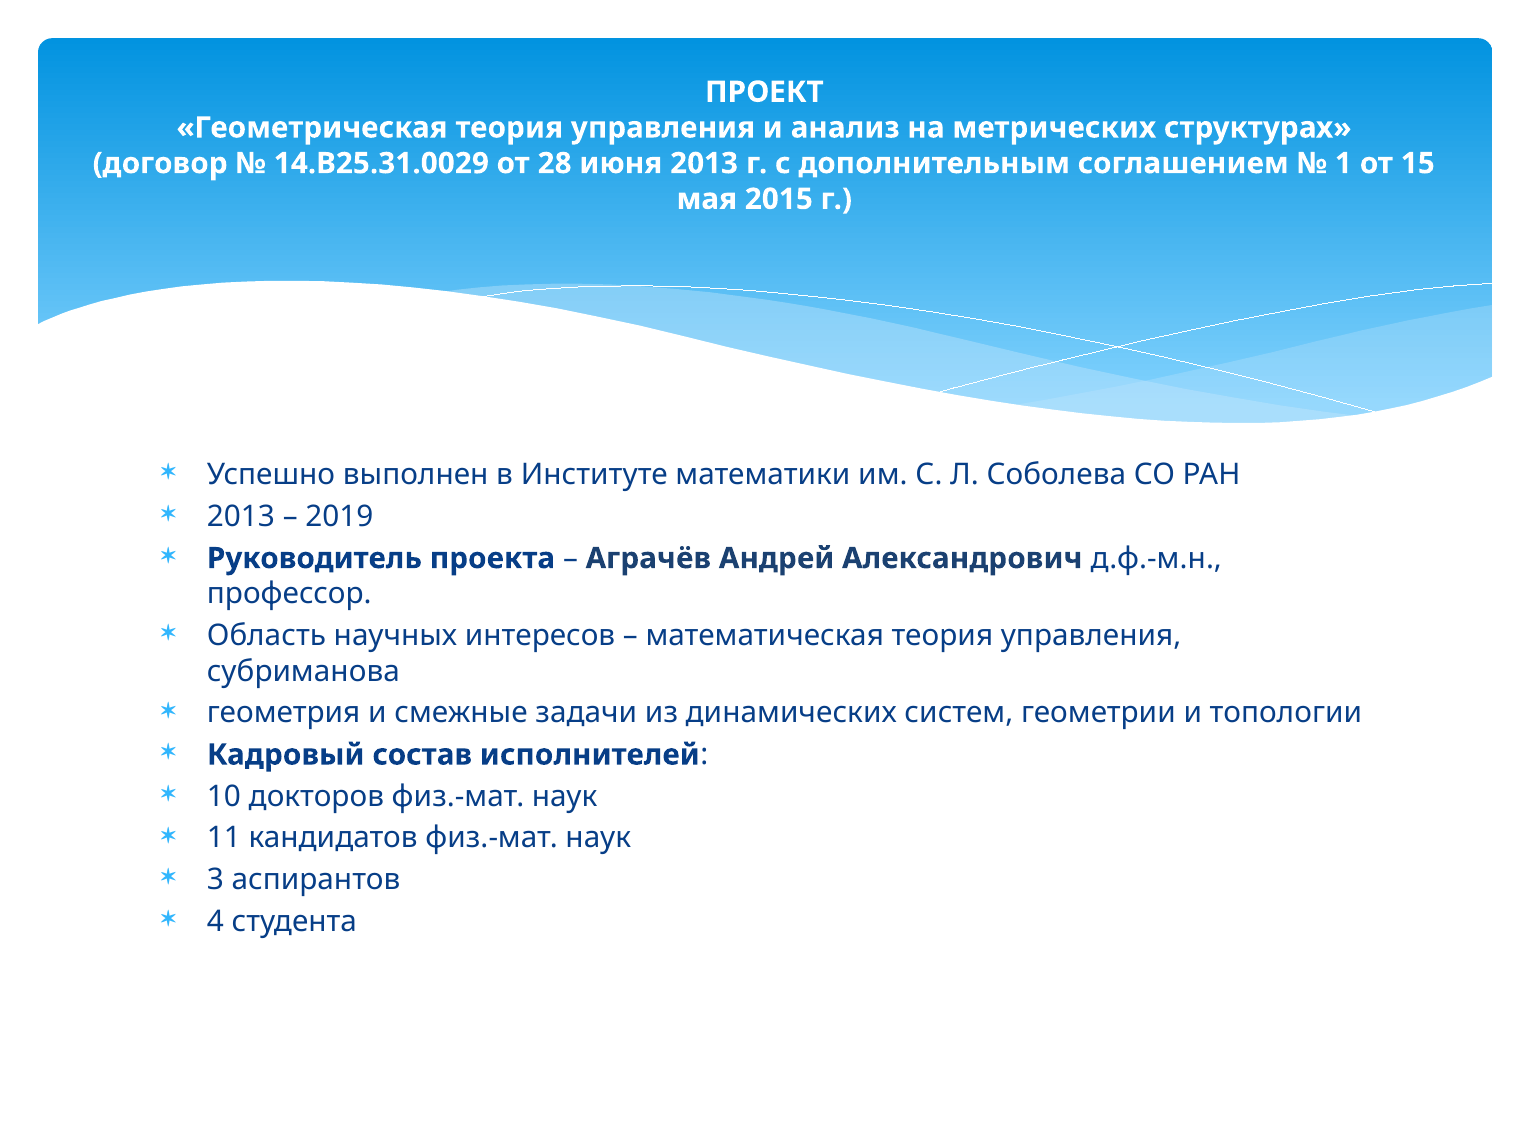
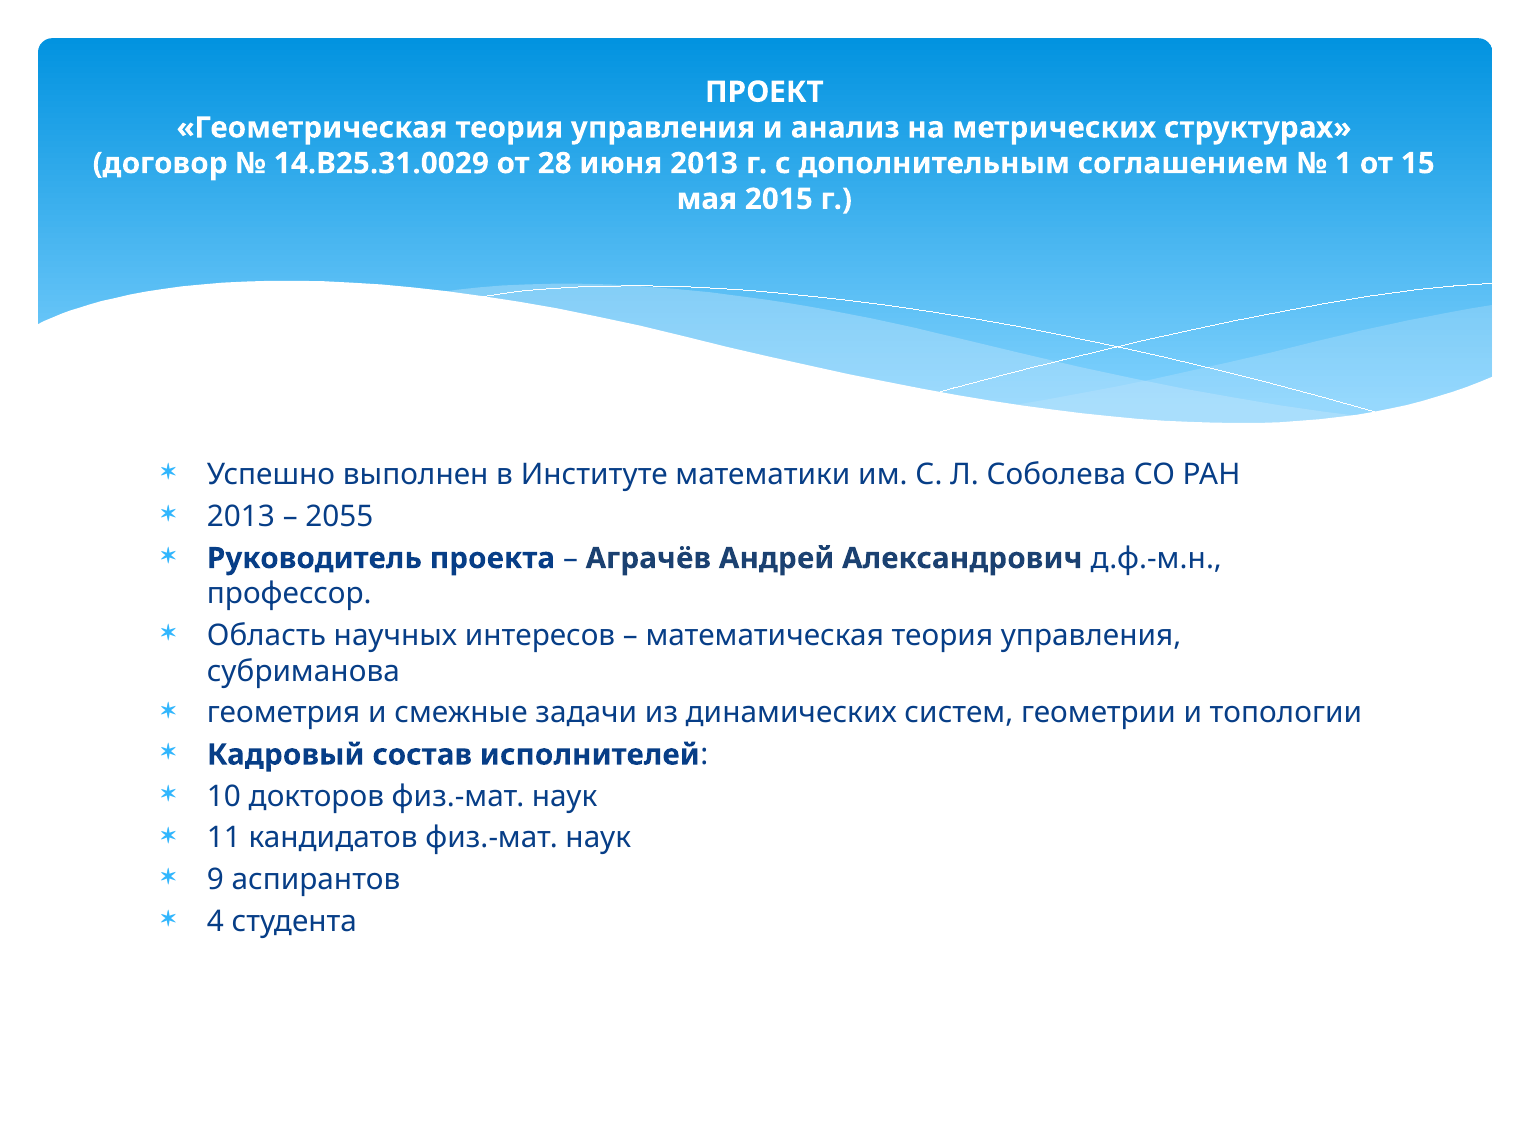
2019: 2019 -> 2055
3: 3 -> 9
